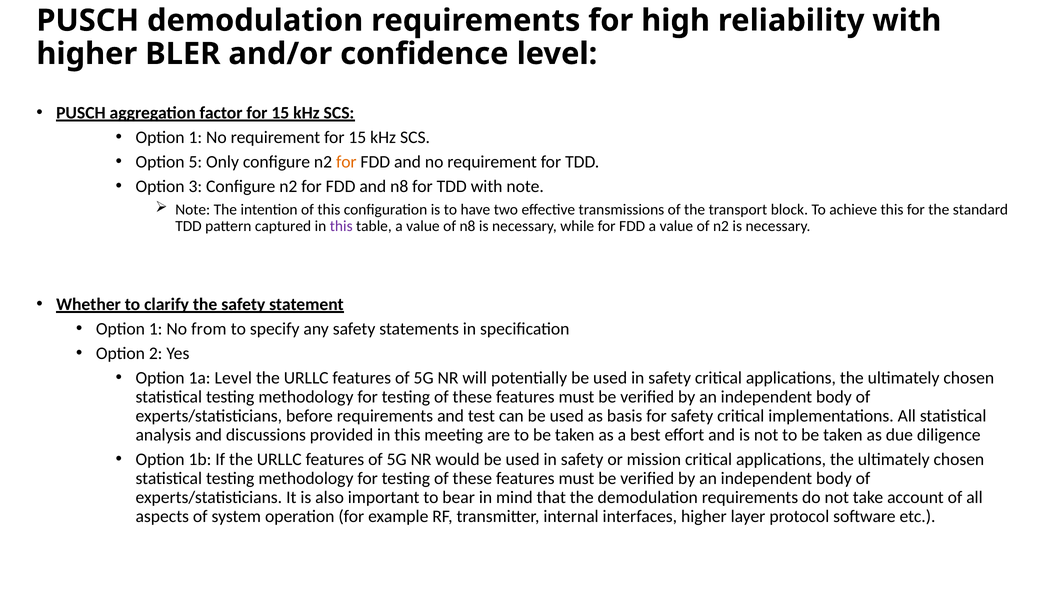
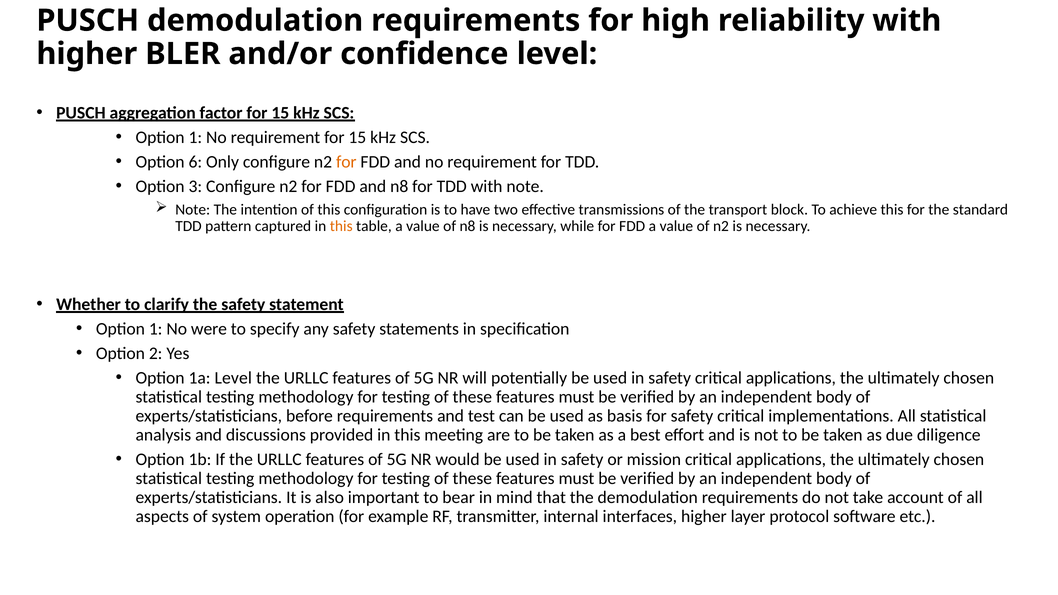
5: 5 -> 6
this at (341, 226) colour: purple -> orange
from: from -> were
